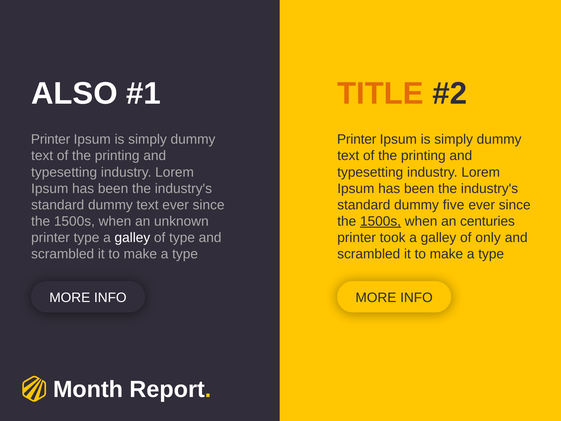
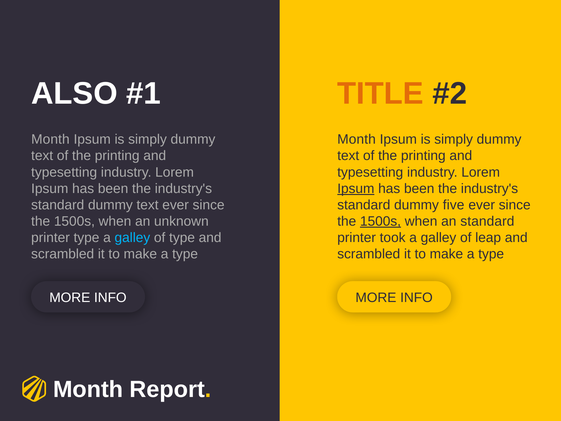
Printer at (357, 139): Printer -> Month
Printer at (51, 139): Printer -> Month
Ipsum at (356, 188) underline: none -> present
an centuries: centuries -> standard
galley at (132, 238) colour: white -> light blue
only: only -> leap
